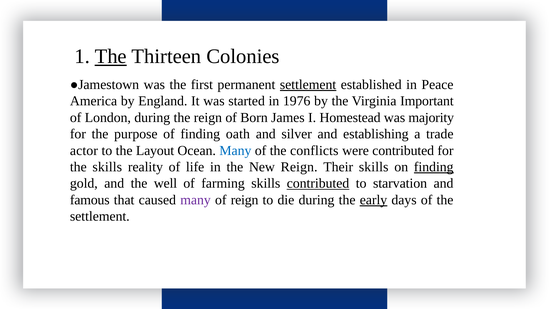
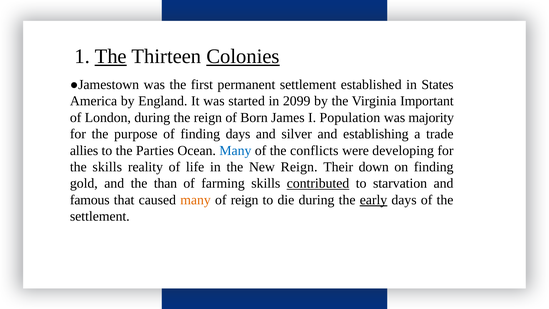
Colonies underline: none -> present
settlement at (308, 84) underline: present -> none
Peace: Peace -> States
1976: 1976 -> 2099
Homestead: Homestead -> Population
finding oath: oath -> days
actor: actor -> allies
Layout: Layout -> Parties
were contributed: contributed -> developing
Their skills: skills -> down
finding at (434, 167) underline: present -> none
well: well -> than
many at (196, 200) colour: purple -> orange
